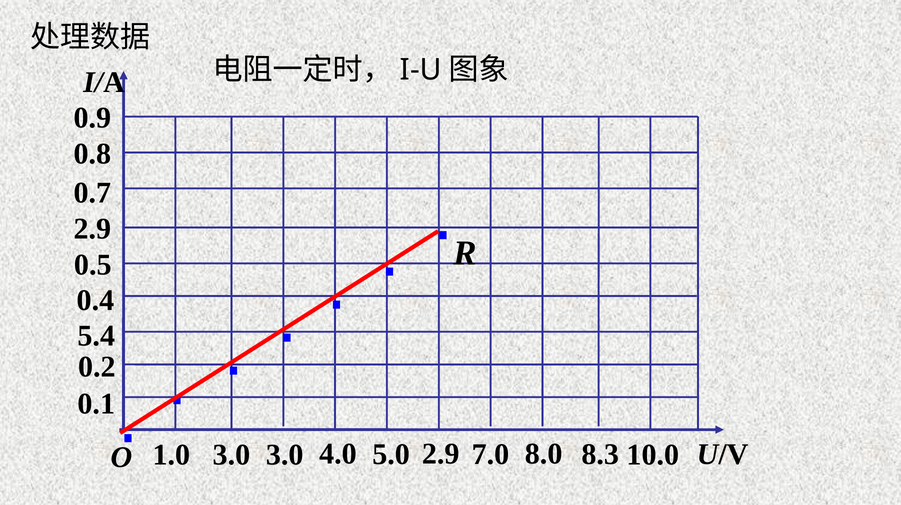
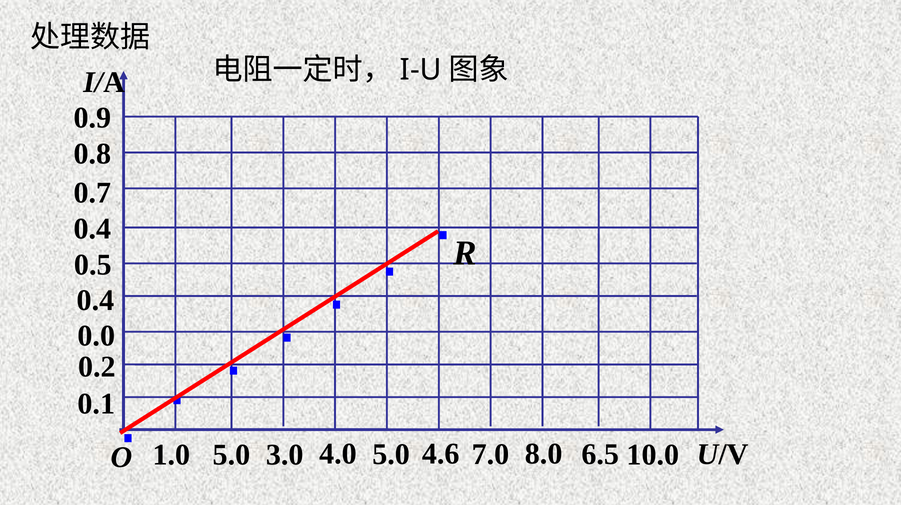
2.9 at (92, 229): 2.9 -> 0.4
5.4: 5.4 -> 0.0
3.0 at (231, 455): 3.0 -> 5.0
8.3: 8.3 -> 6.5
4.0 2.9: 2.9 -> 4.6
